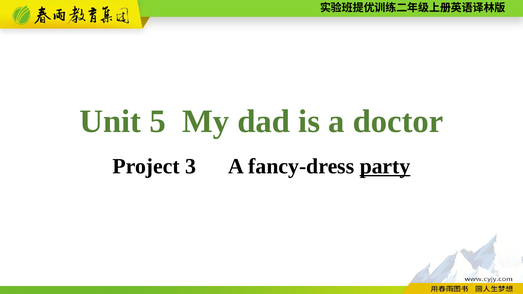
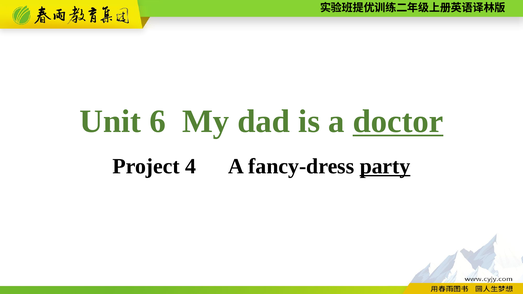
5: 5 -> 6
doctor underline: none -> present
3: 3 -> 4
